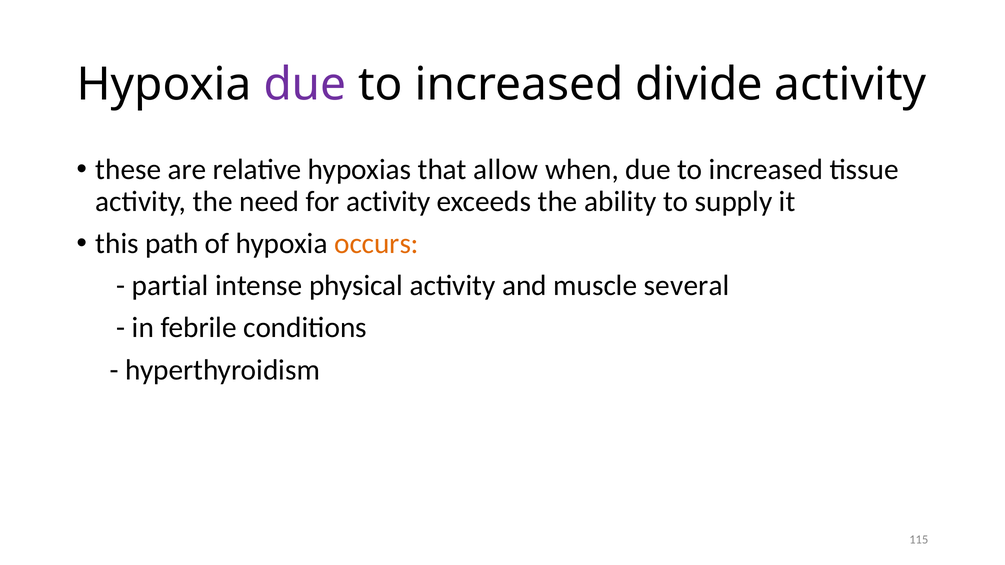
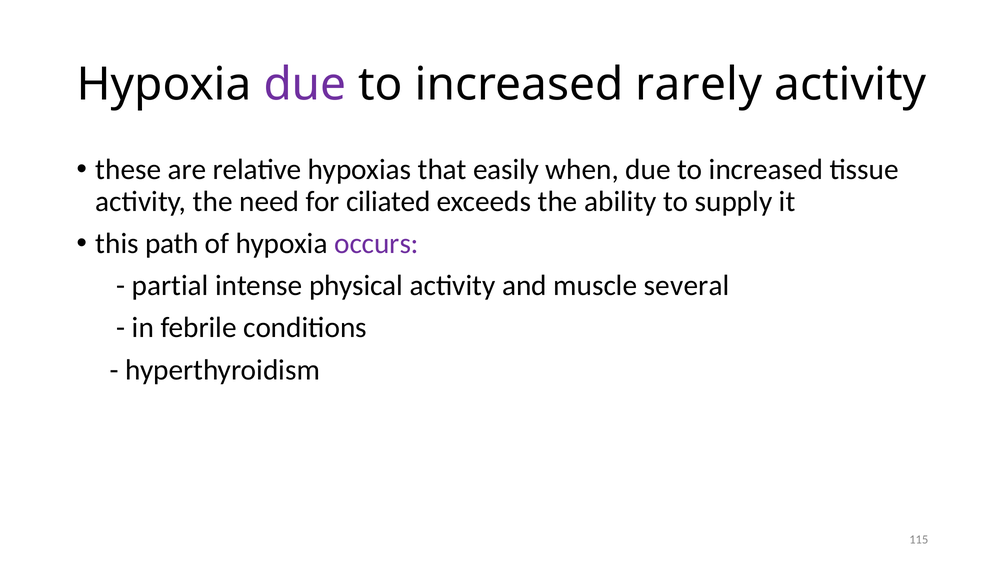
divide: divide -> rarely
allow: allow -> easily
for activity: activity -> ciliated
occurs colour: orange -> purple
